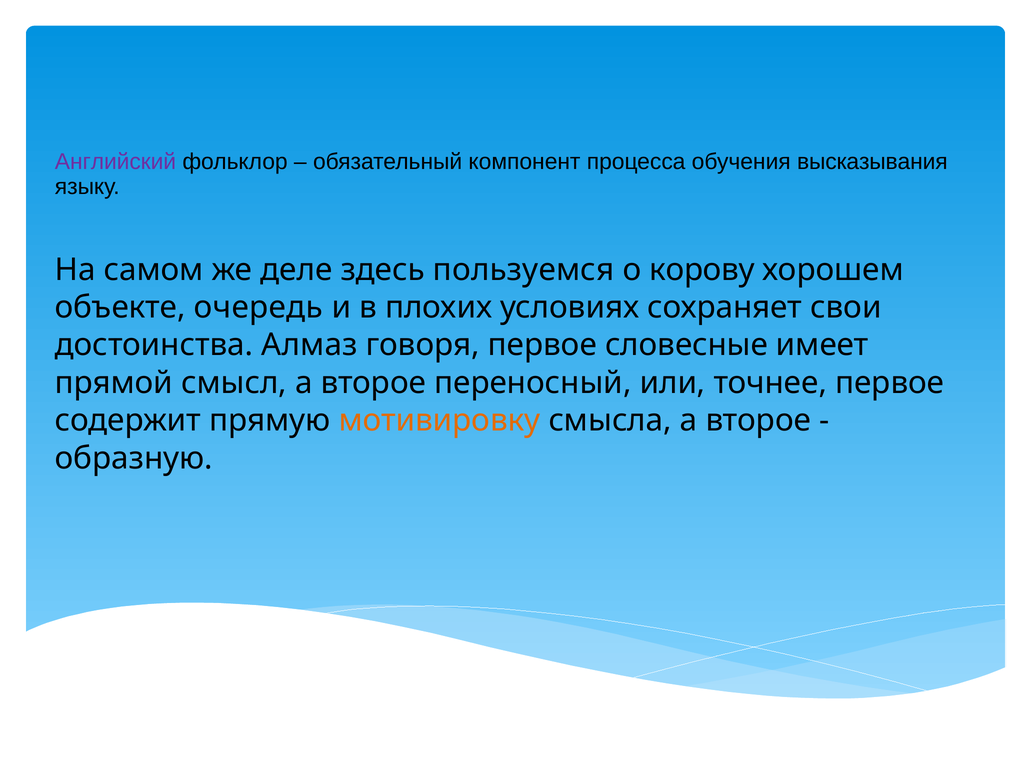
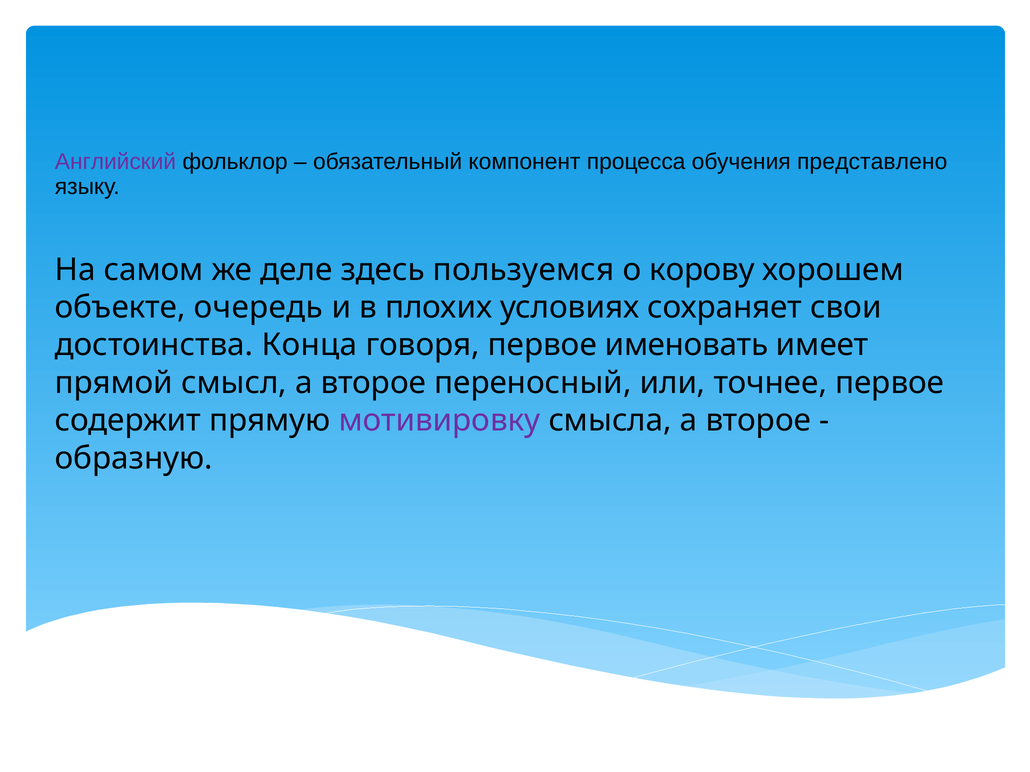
высказывания: высказывания -> представлено
Алмаз: Алмаз -> Конца
словесные: словесные -> именовать
мотивировку colour: orange -> purple
